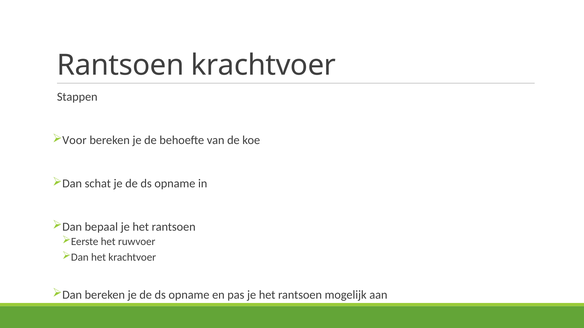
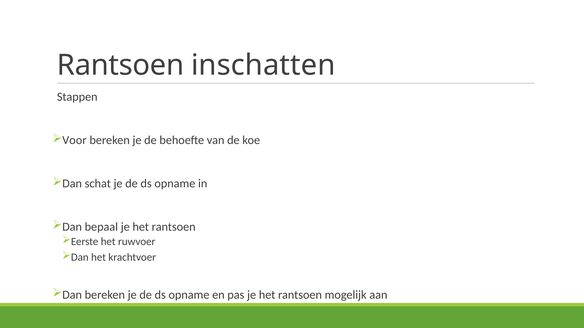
Rantsoen krachtvoer: krachtvoer -> inschatten
